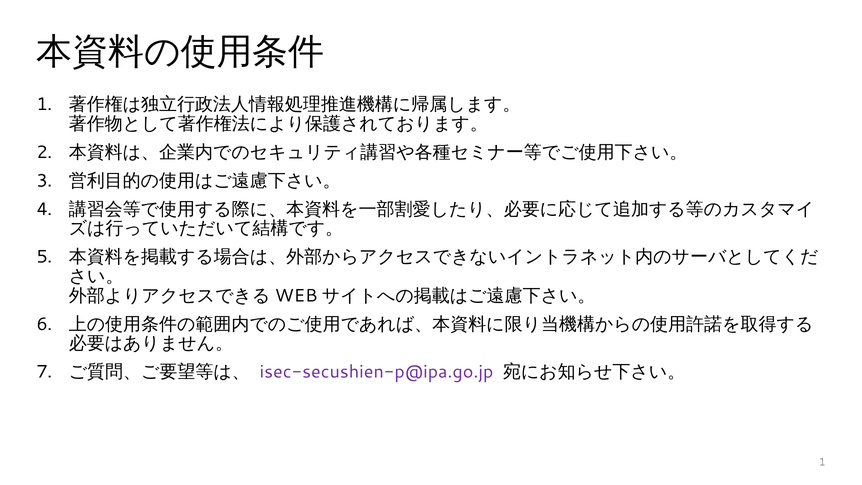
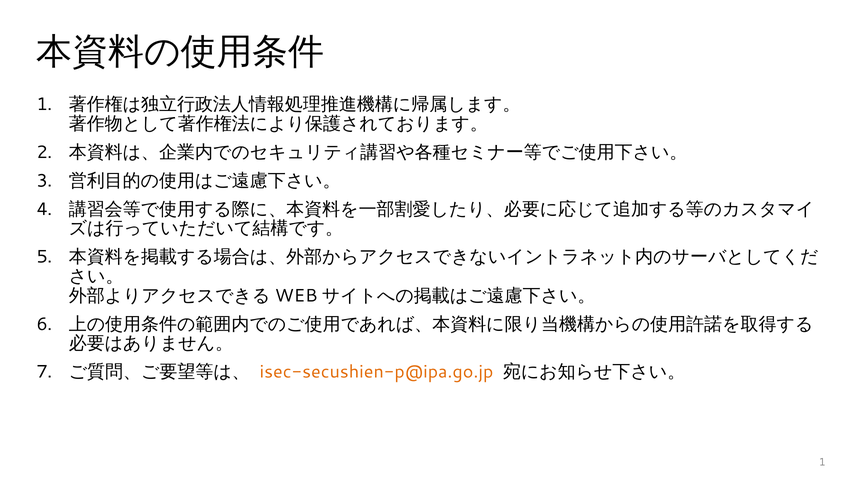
isec-secushien-p@ipa.go.jp colour: purple -> orange
